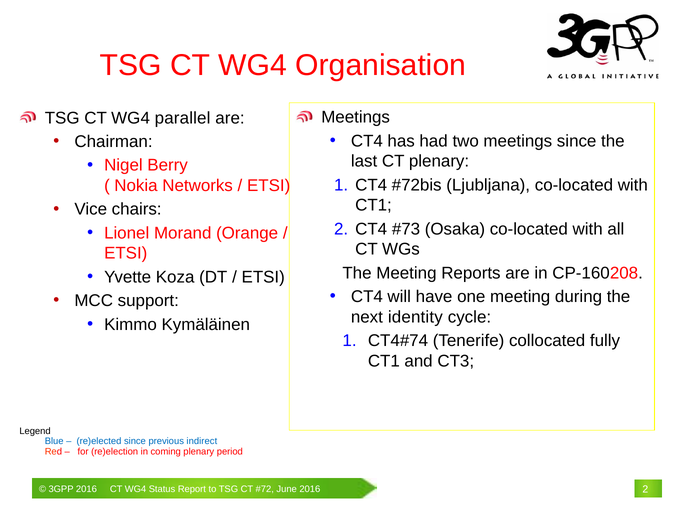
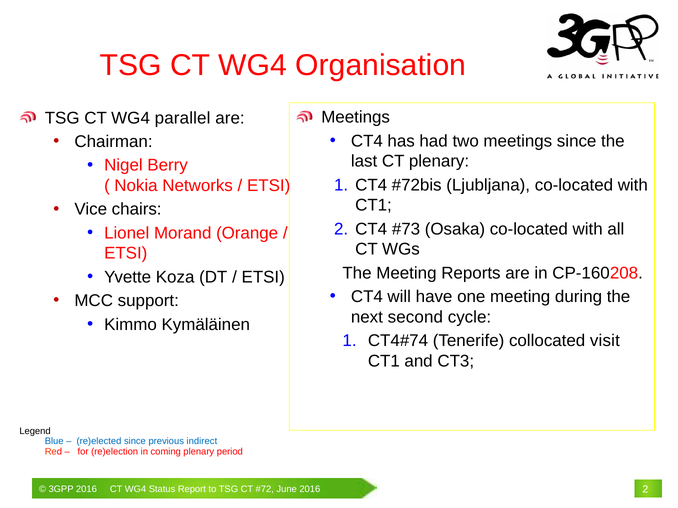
identity: identity -> second
fully: fully -> visit
